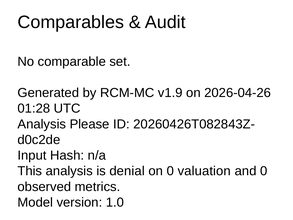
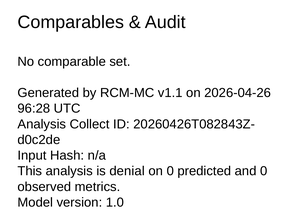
v1.9: v1.9 -> v1.1
01:28: 01:28 -> 96:28
Please: Please -> Collect
valuation: valuation -> predicted
